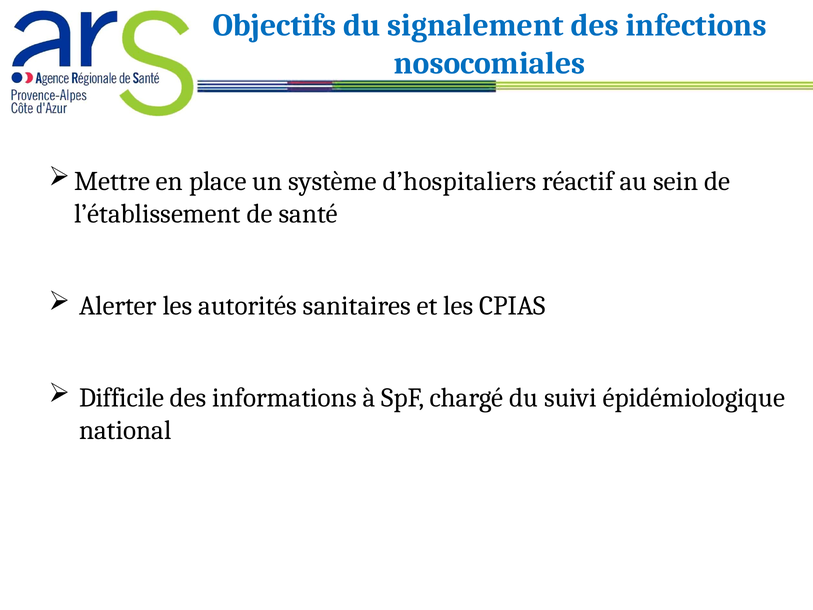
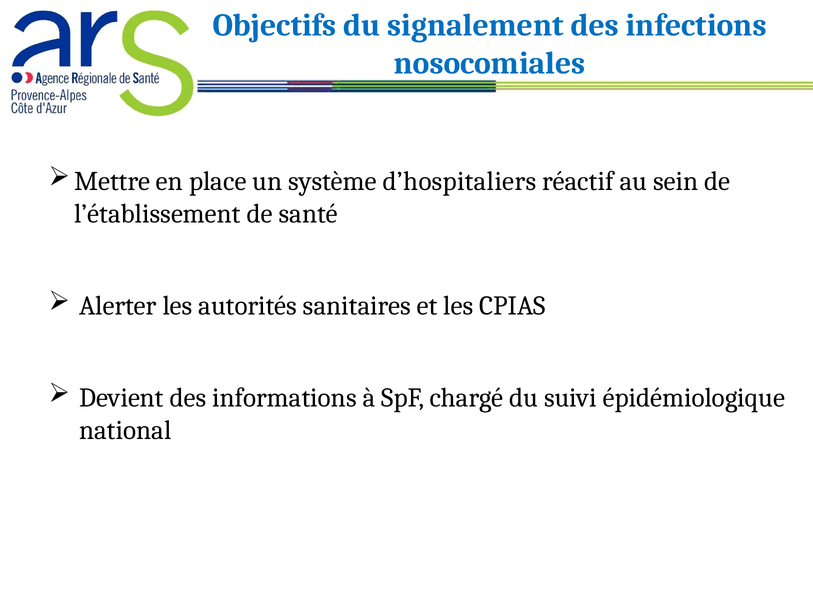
Difficile: Difficile -> Devient
